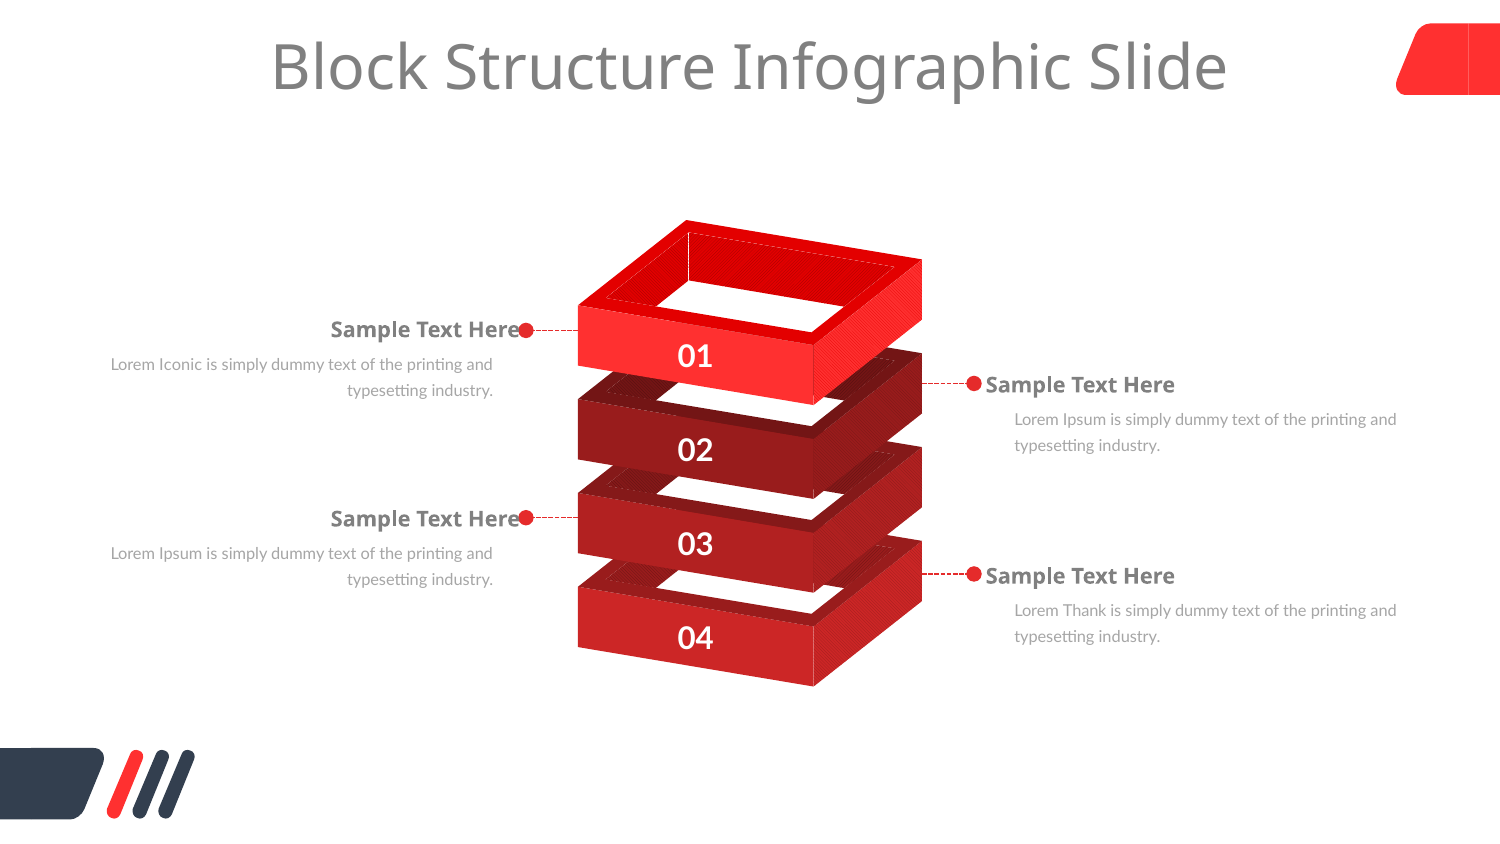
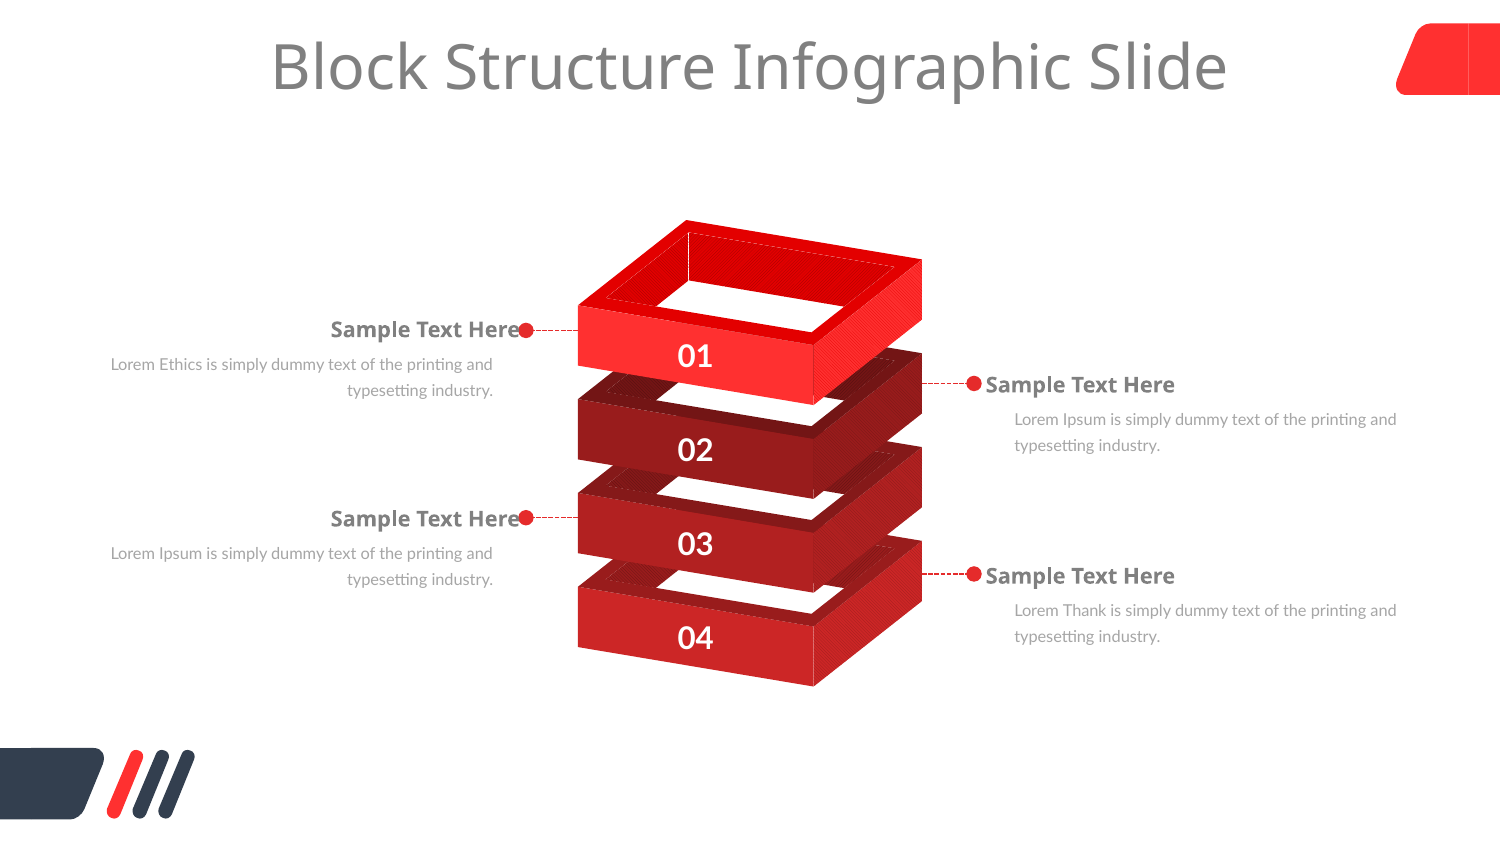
Iconic: Iconic -> Ethics
